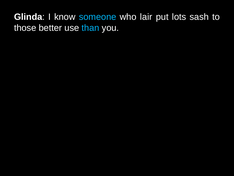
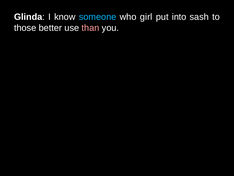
lair: lair -> girl
lots: lots -> into
than colour: light blue -> pink
